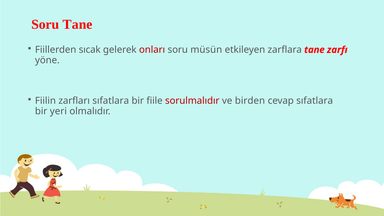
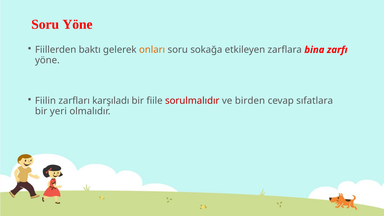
Soru Tane: Tane -> Yöne
sıcak: sıcak -> baktı
onları colour: red -> orange
müsün: müsün -> sokağa
zarflara tane: tane -> bina
zarfları sıfatlara: sıfatlara -> karşıladı
